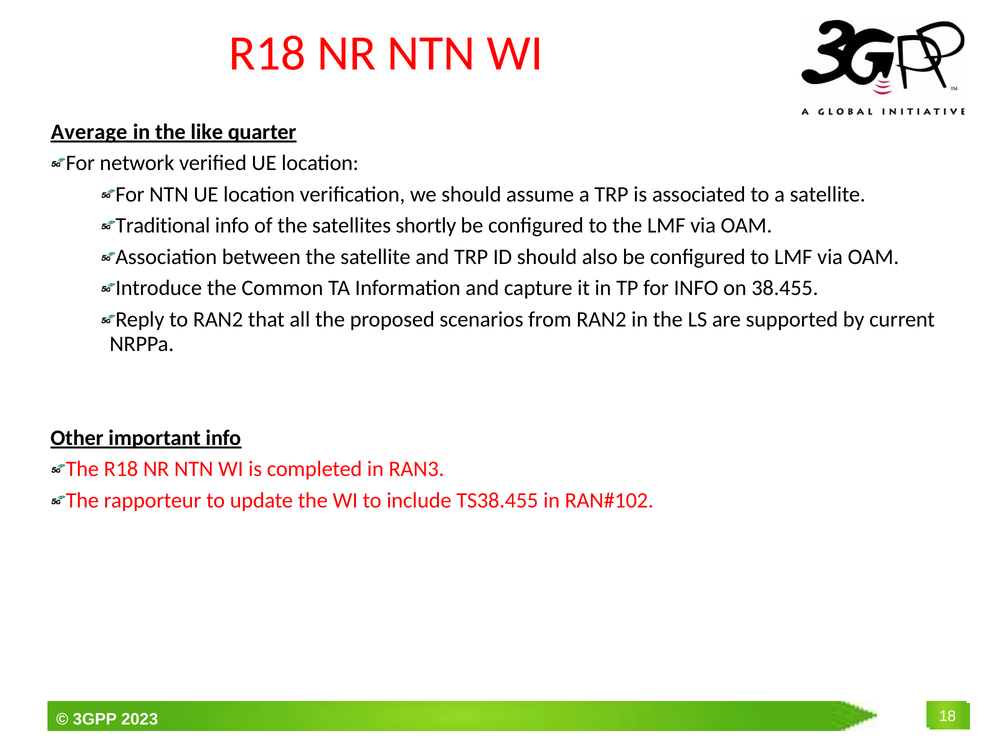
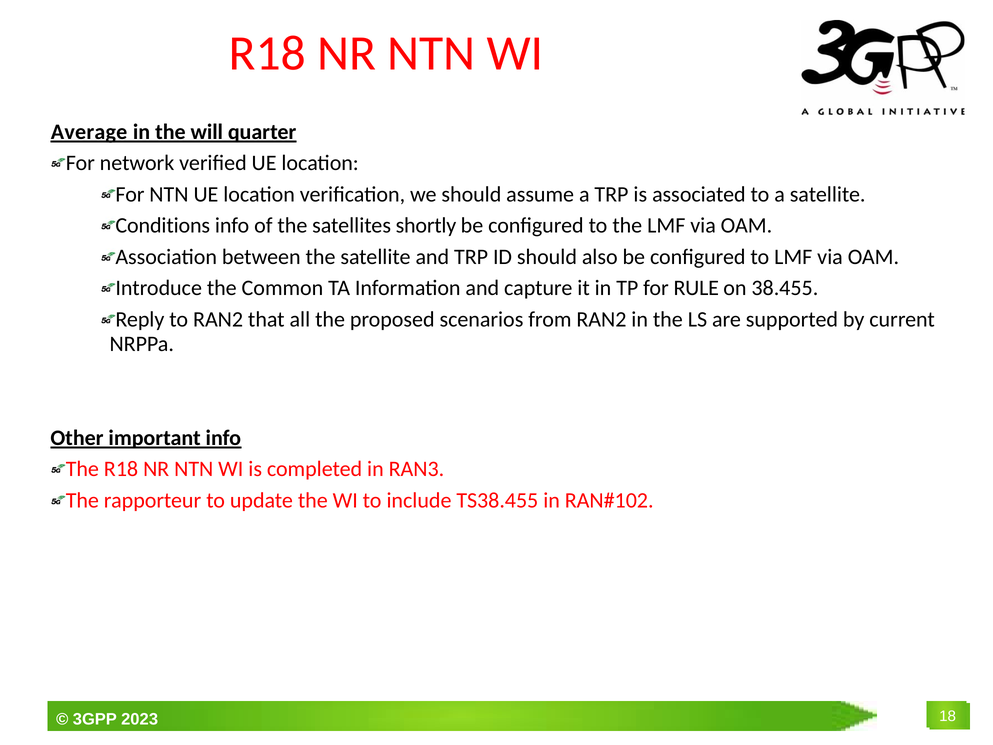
like: like -> will
Traditional: Traditional -> Conditions
for INFO: INFO -> RULE
